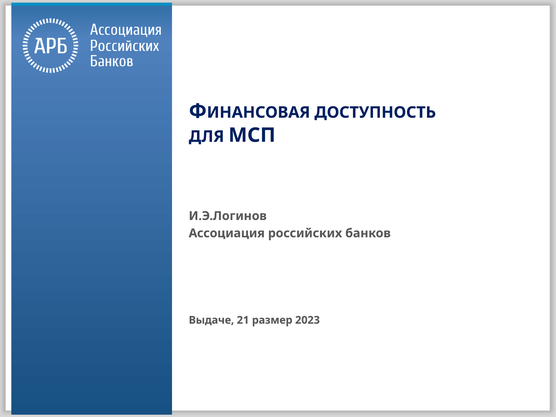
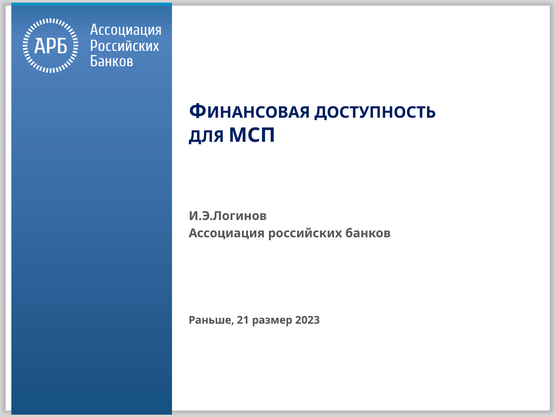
Выдаче: Выдаче -> Раньше
